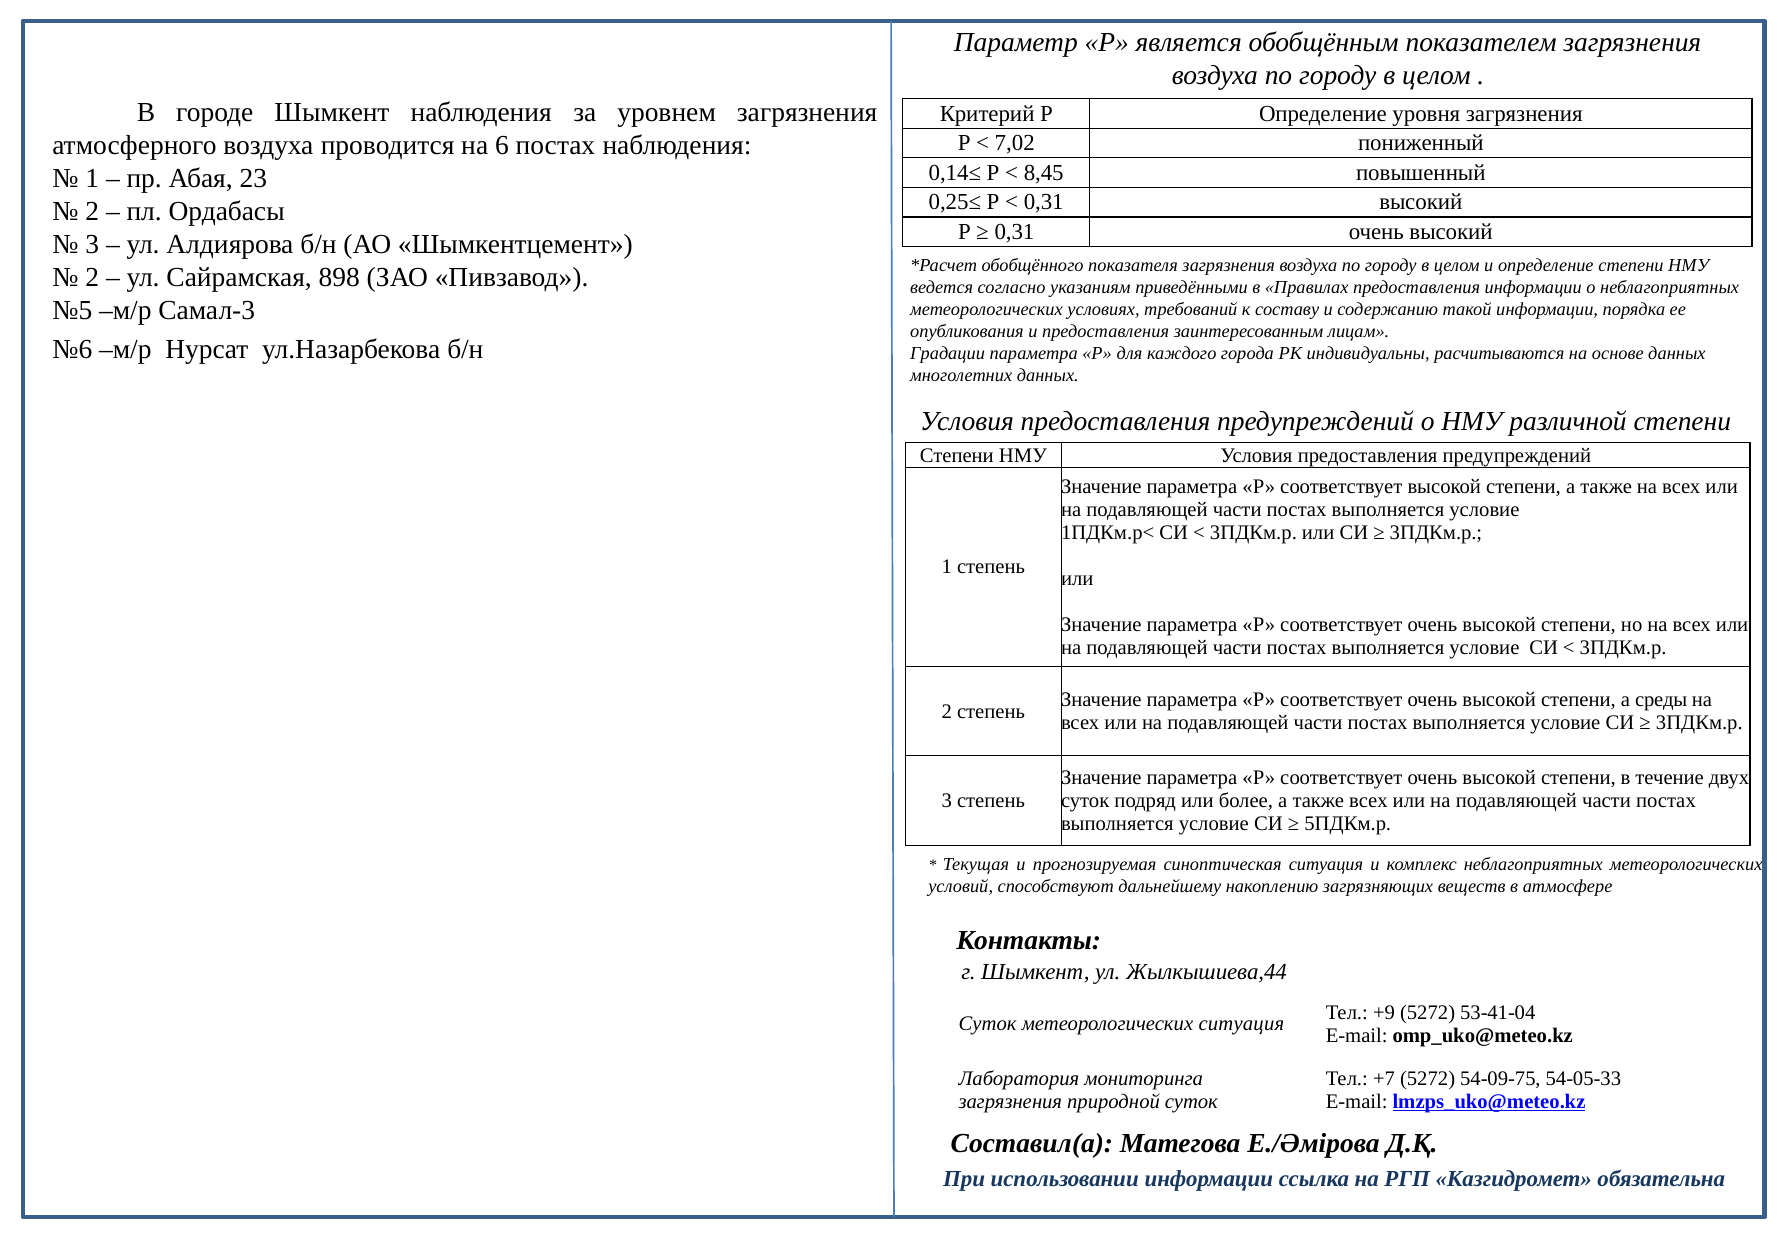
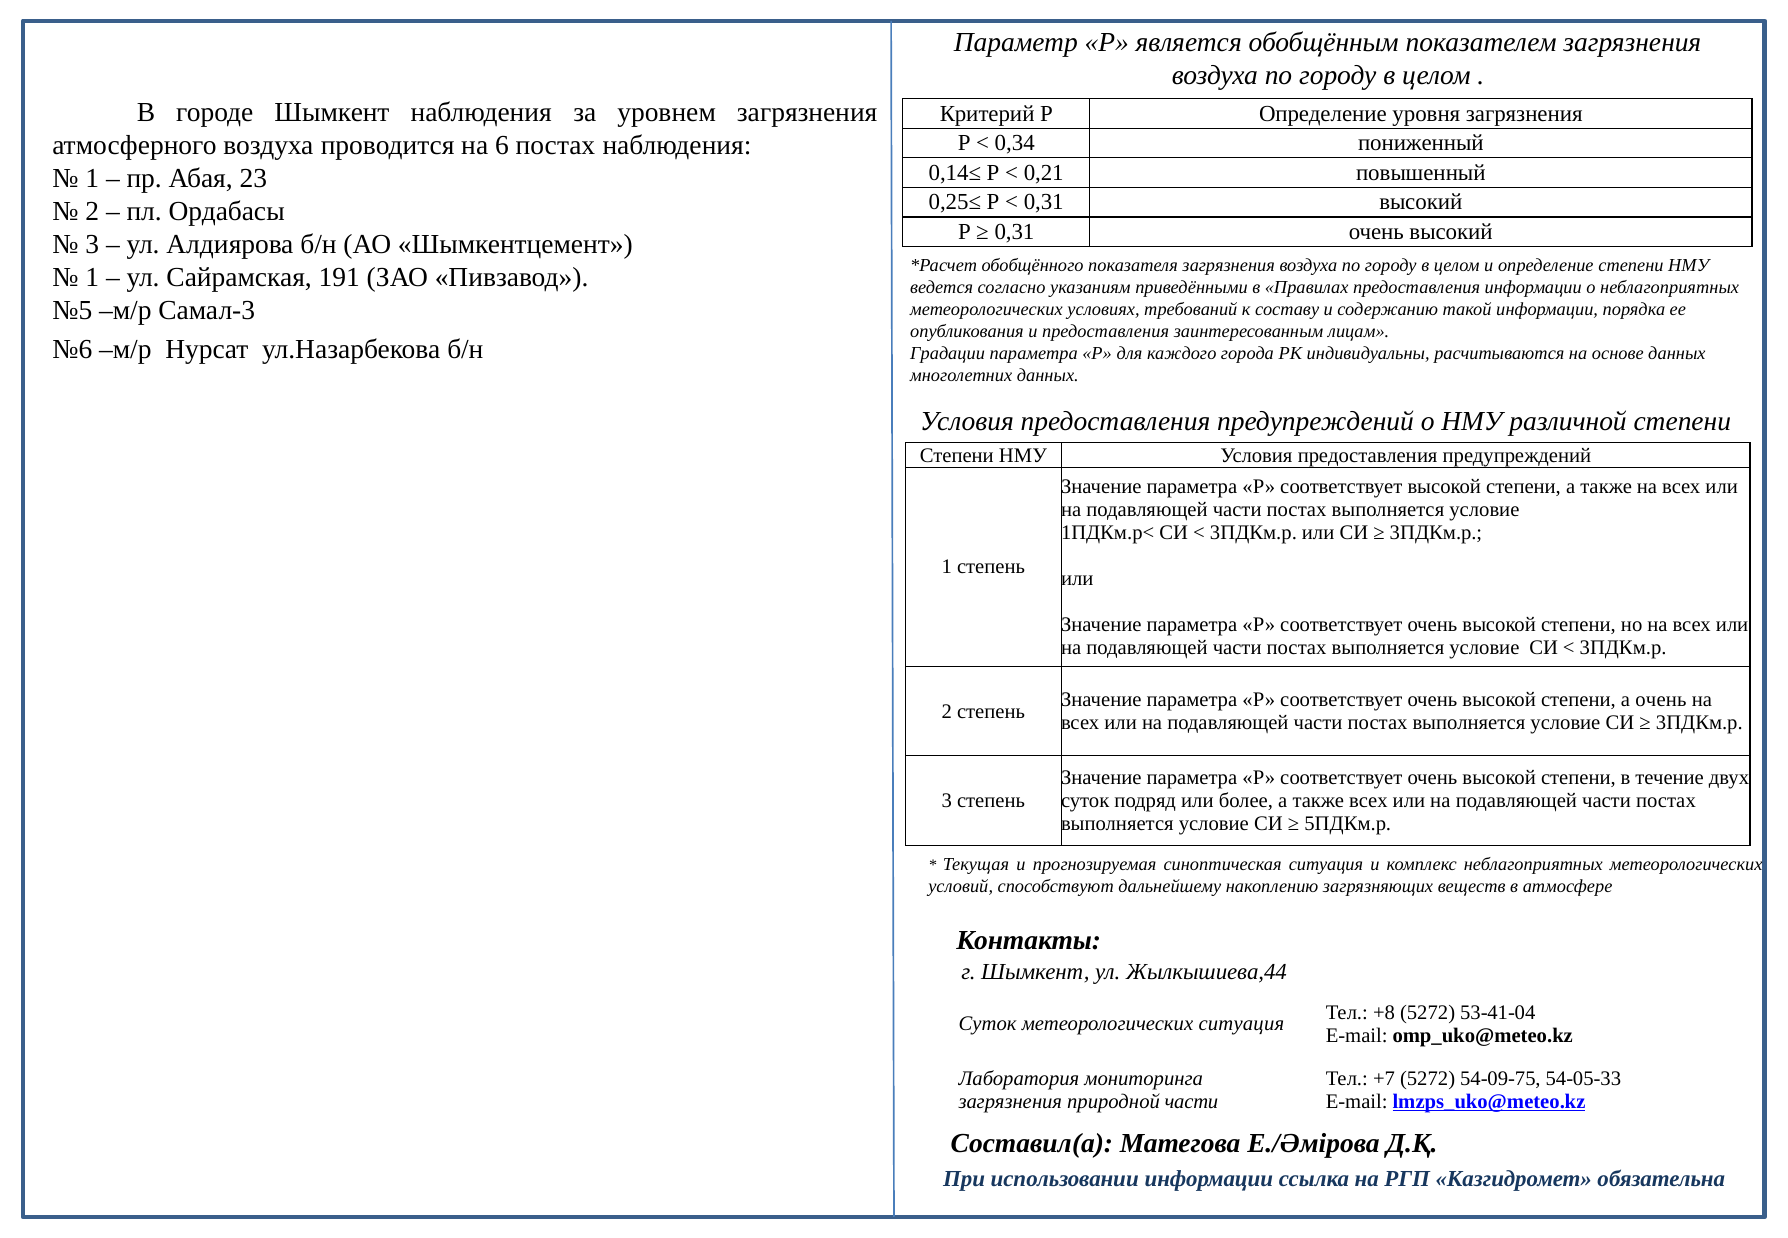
7,02: 7,02 -> 0,34
8,45: 8,45 -> 0,21
2 at (92, 278): 2 -> 1
898: 898 -> 191
а среды: среды -> очень
+9: +9 -> +8
природной суток: суток -> части
